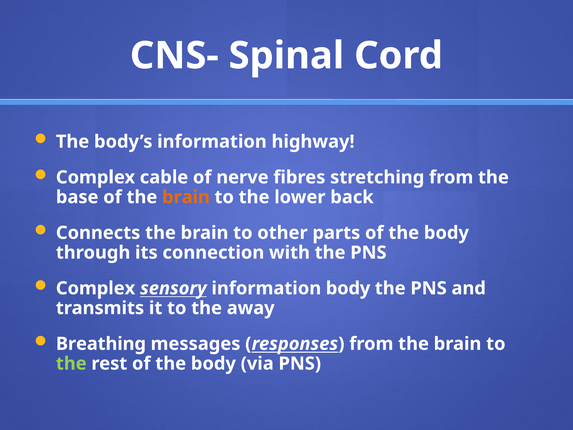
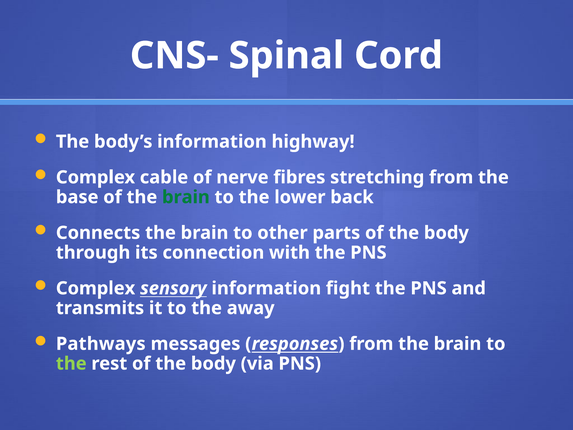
brain at (186, 197) colour: orange -> green
information body: body -> fight
Breathing: Breathing -> Pathways
